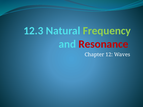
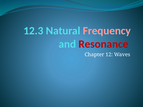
Frequency colour: light green -> pink
